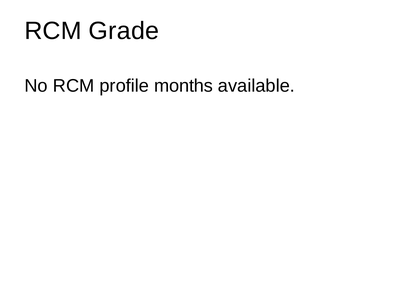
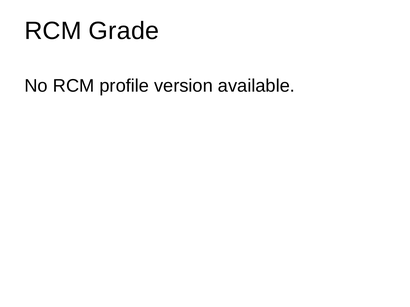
months: months -> version
